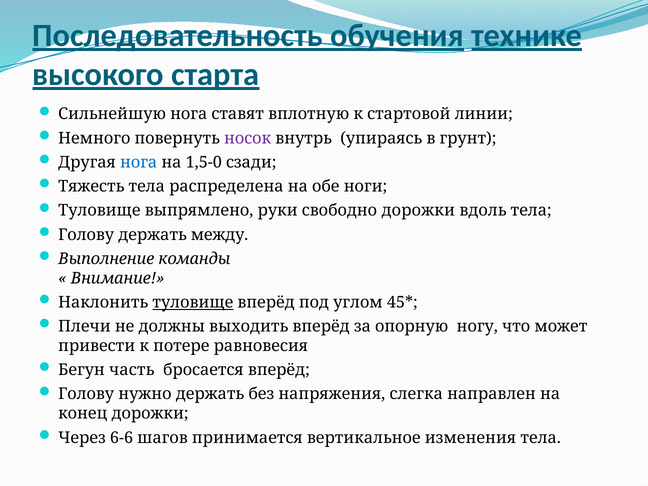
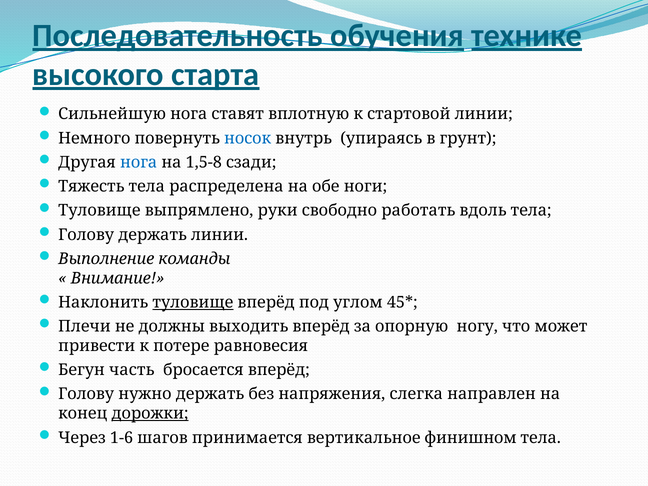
носок colour: purple -> blue
1,5-0: 1,5-0 -> 1,5-8
свободно дорожки: дорожки -> работать
держать между: между -> линии
дорожки at (150, 414) underline: none -> present
6-6: 6-6 -> 1-6
изменения: изменения -> финишном
